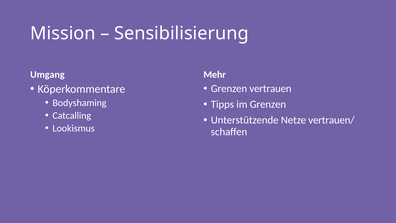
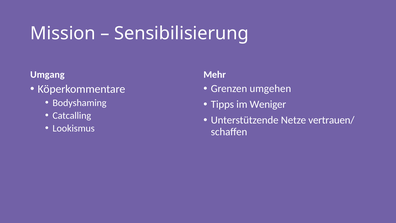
vertrauen: vertrauen -> umgehen
im Grenzen: Grenzen -> Weniger
